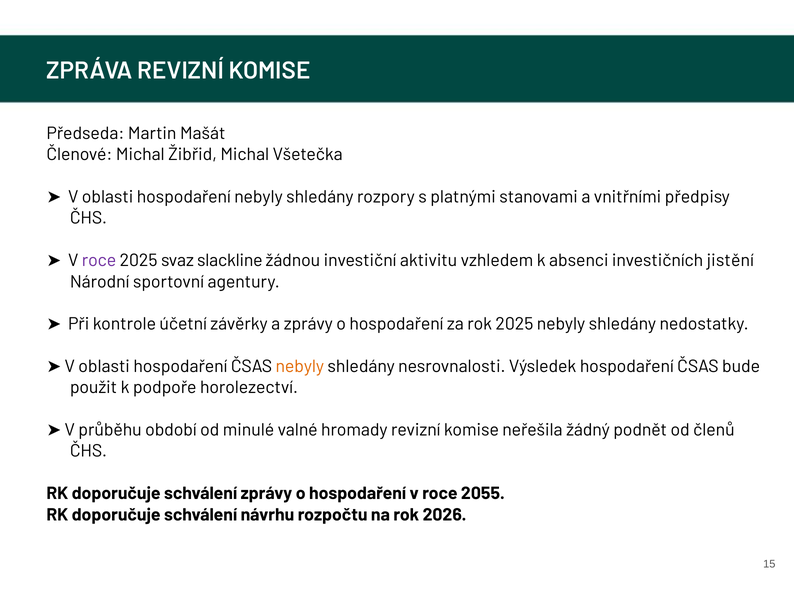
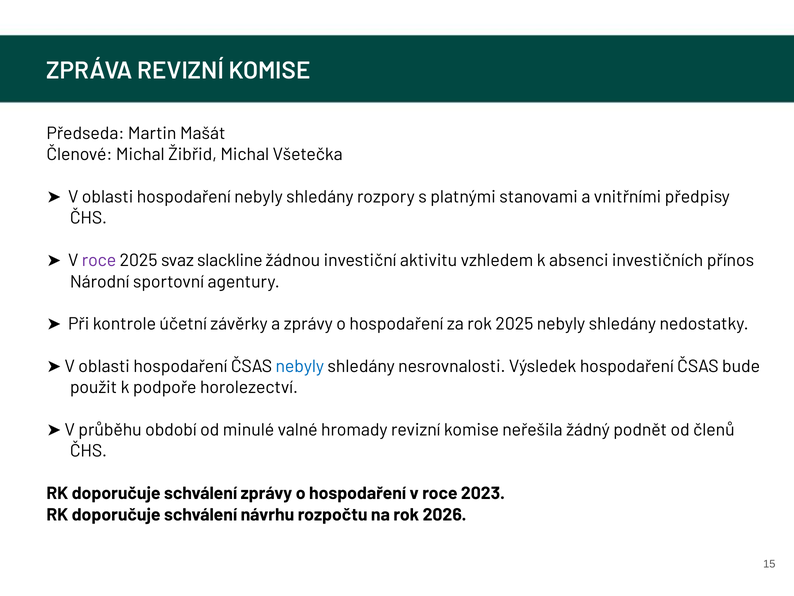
jistění: jistění -> přínos
nebyly at (300, 366) colour: orange -> blue
2055: 2055 -> 2023
